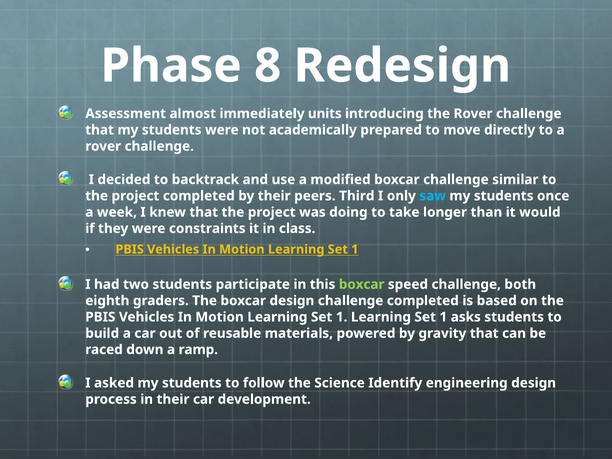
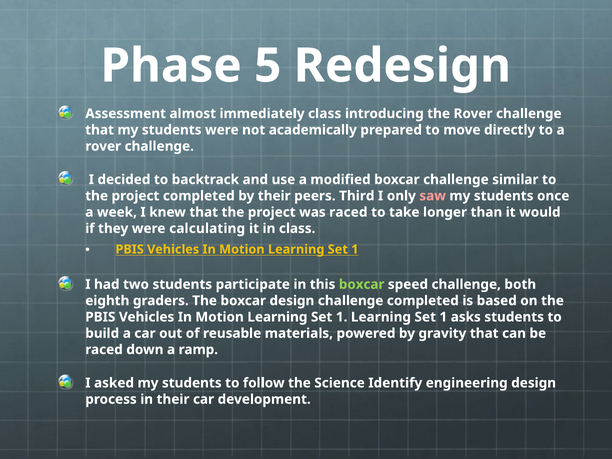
8: 8 -> 5
immediately units: units -> class
saw colour: light blue -> pink
was doing: doing -> raced
constraints: constraints -> calculating
